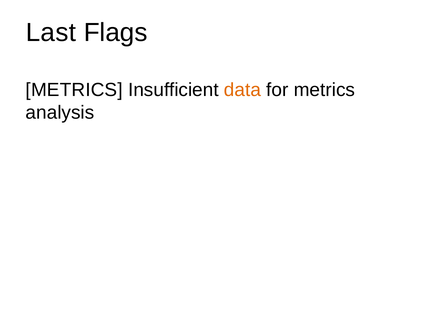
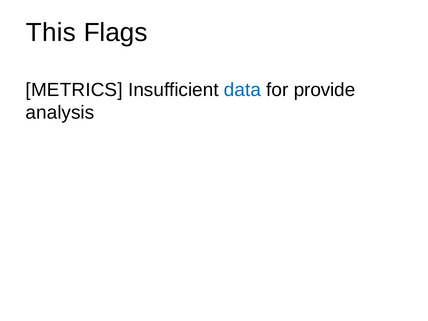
Last: Last -> This
data colour: orange -> blue
for metrics: metrics -> provide
